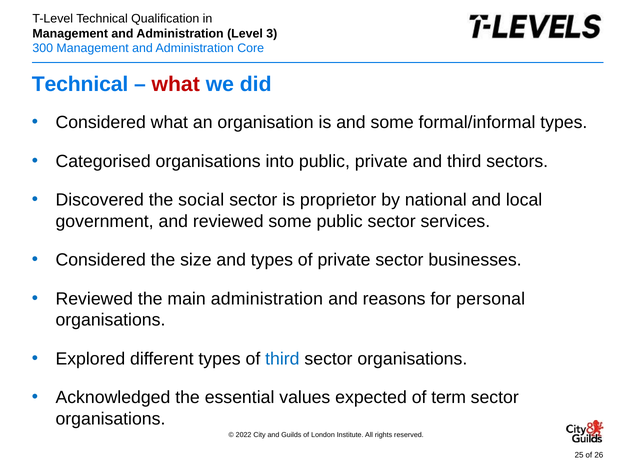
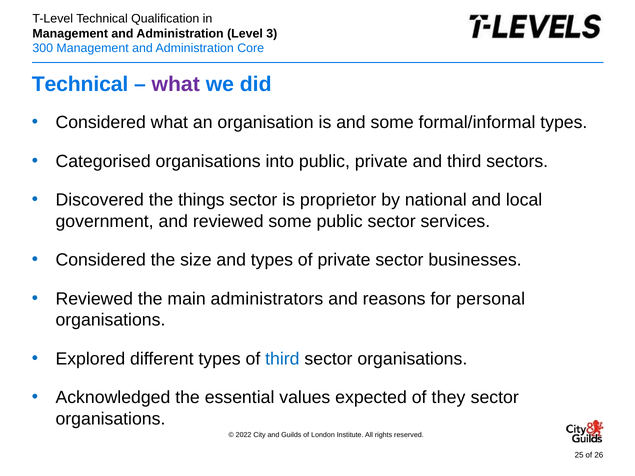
what at (176, 84) colour: red -> purple
social: social -> things
main administration: administration -> administrators
term: term -> they
